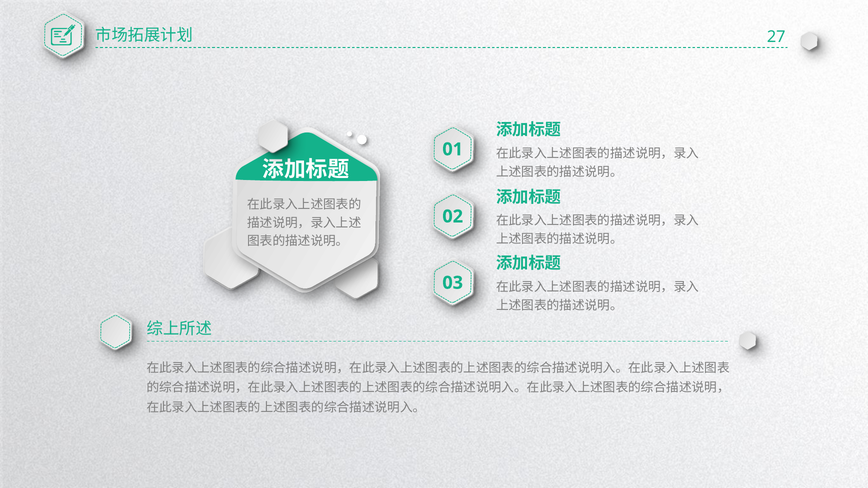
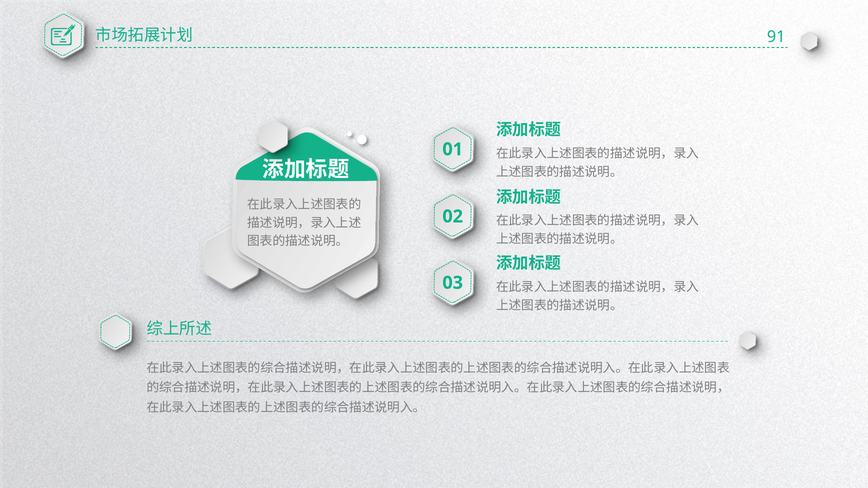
27: 27 -> 91
